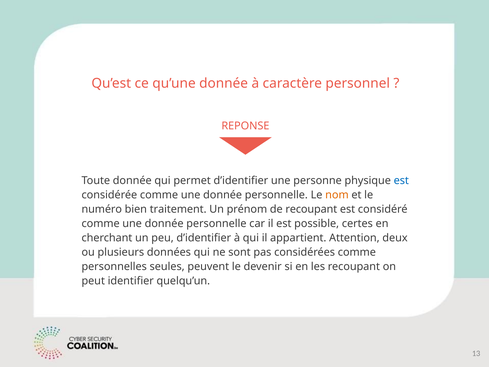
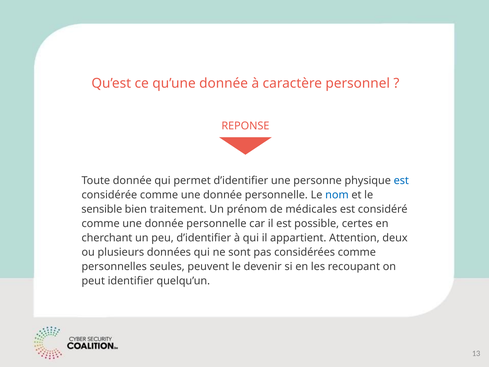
nom colour: orange -> blue
numéro: numéro -> sensible
de recoupant: recoupant -> médicales
